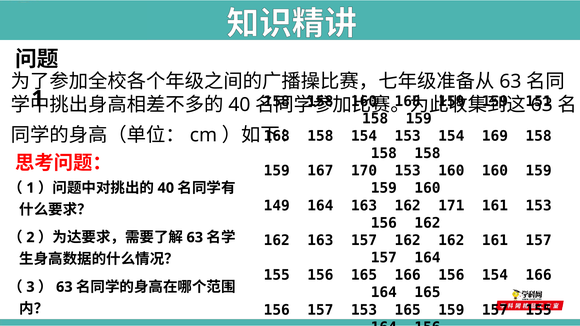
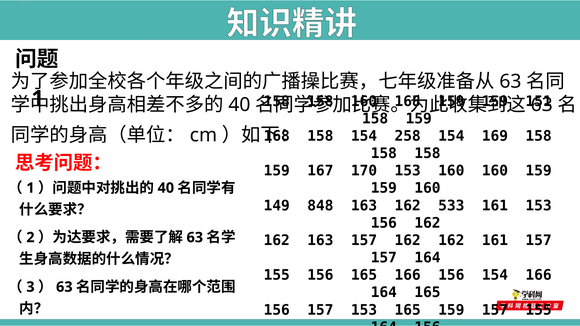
154 153: 153 -> 258
149 164: 164 -> 848
171: 171 -> 533
